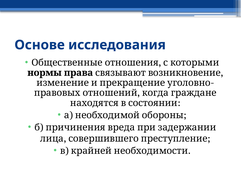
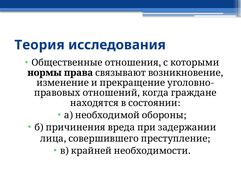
Основе: Основе -> Теория
